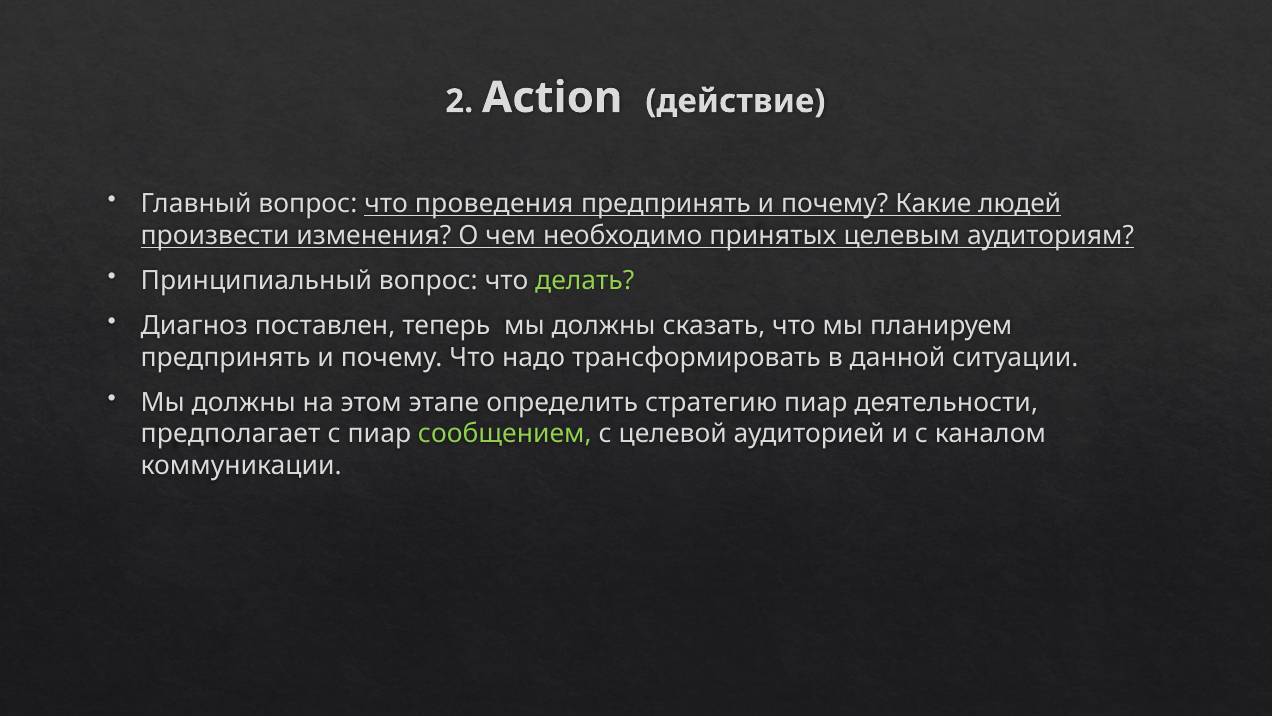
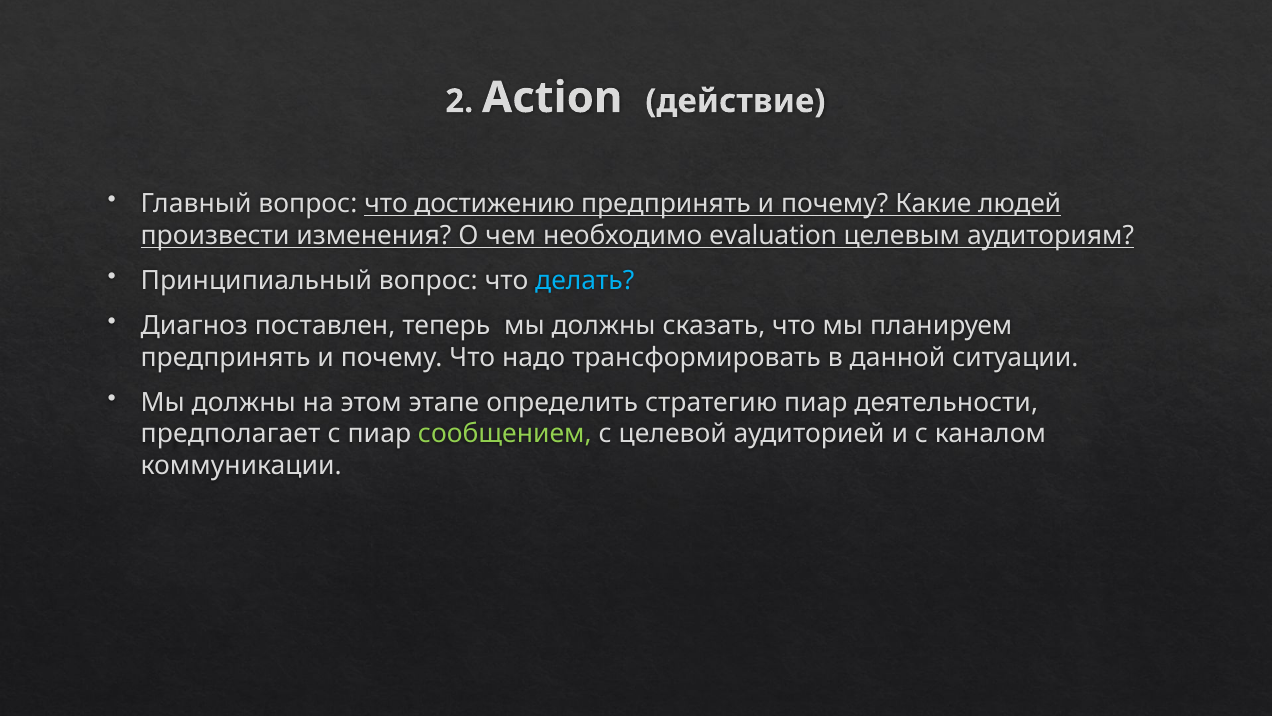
проведения: проведения -> достижению
принятых: принятых -> evaluation
делать colour: light green -> light blue
